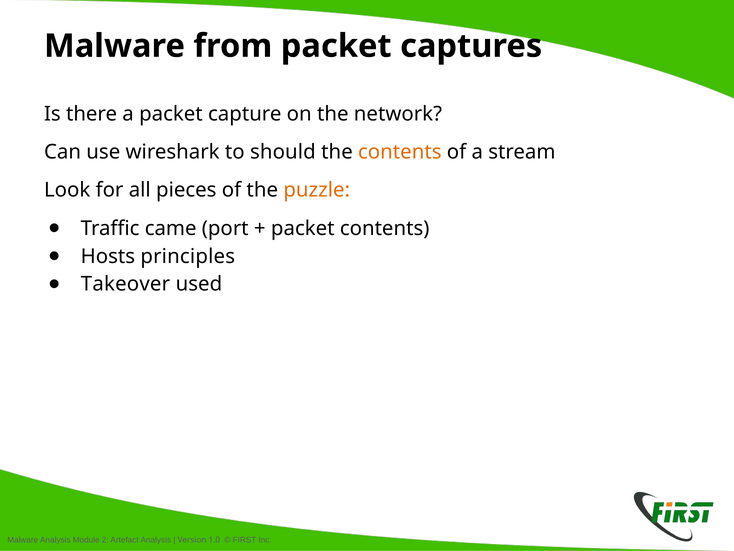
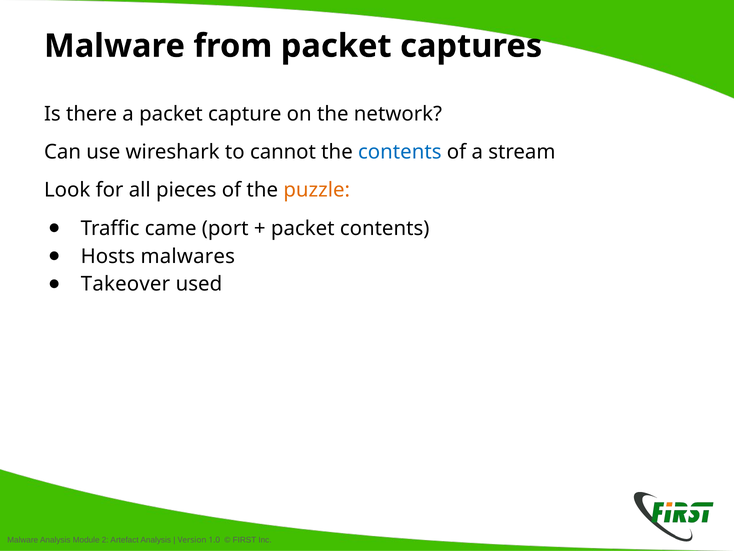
should: should -> cannot
contents at (400, 152) colour: orange -> blue
principles: principles -> malwares
